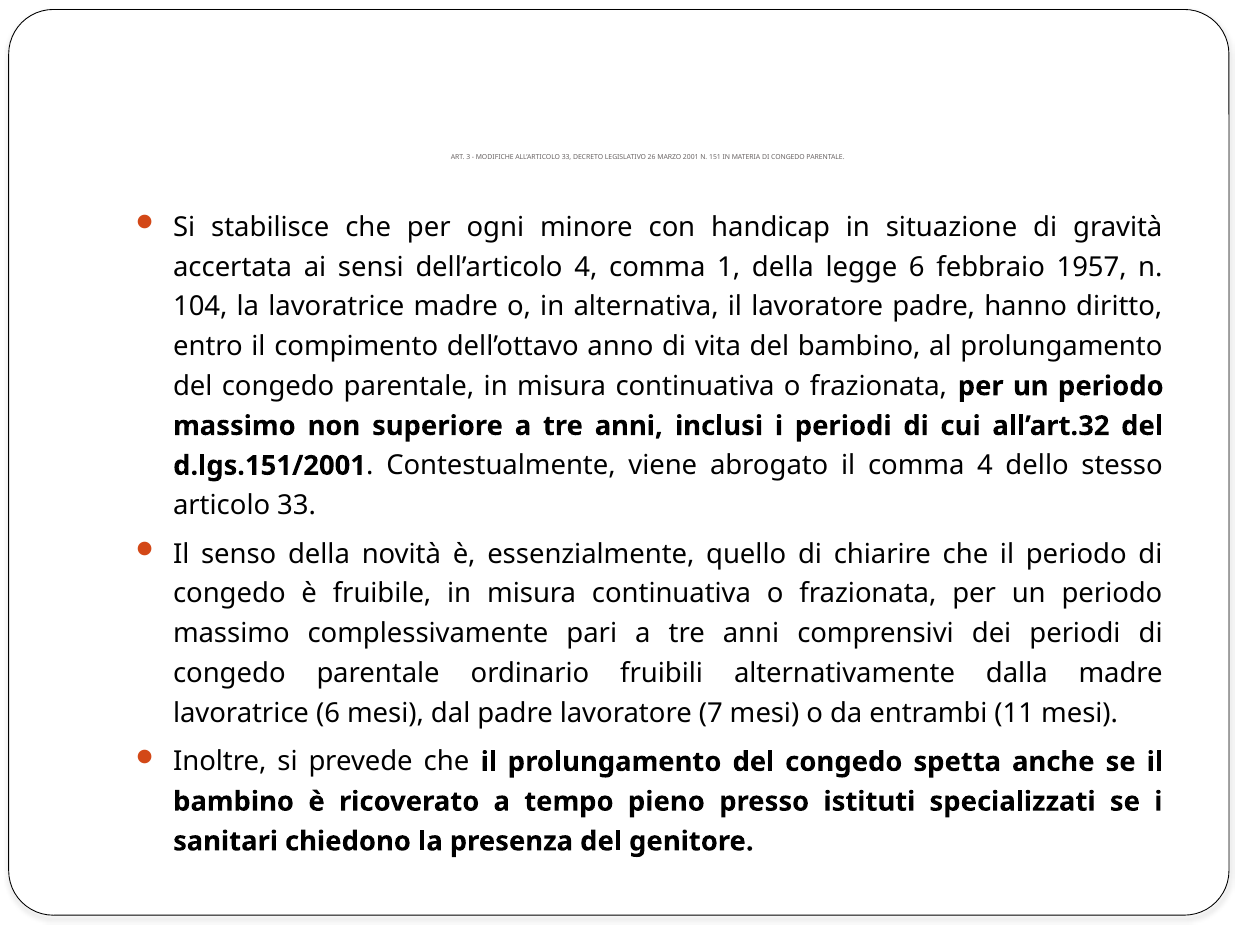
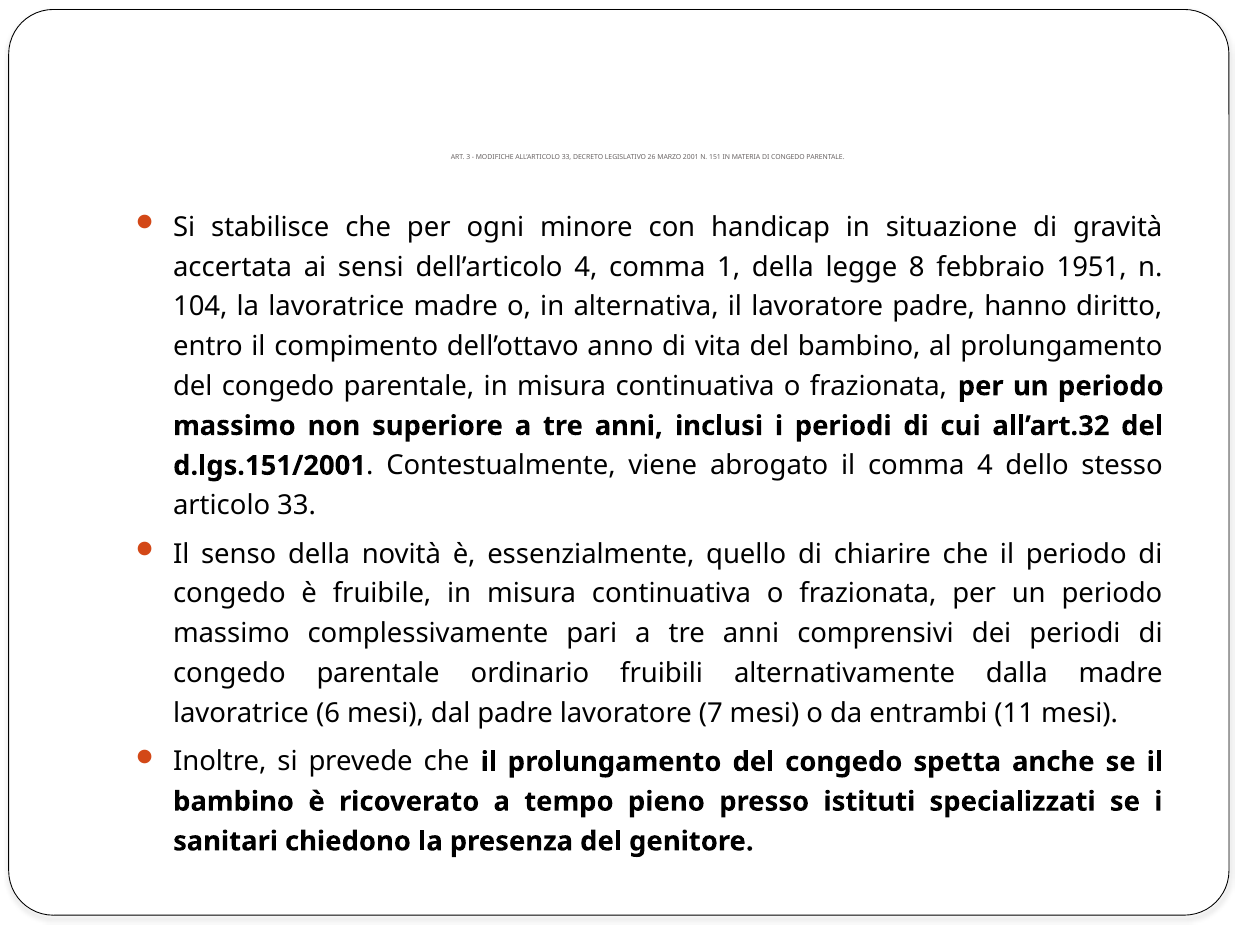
legge 6: 6 -> 8
1957: 1957 -> 1951
